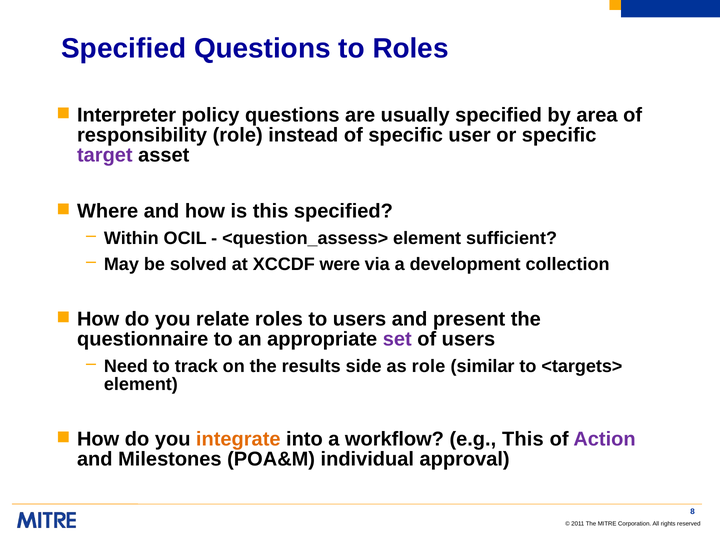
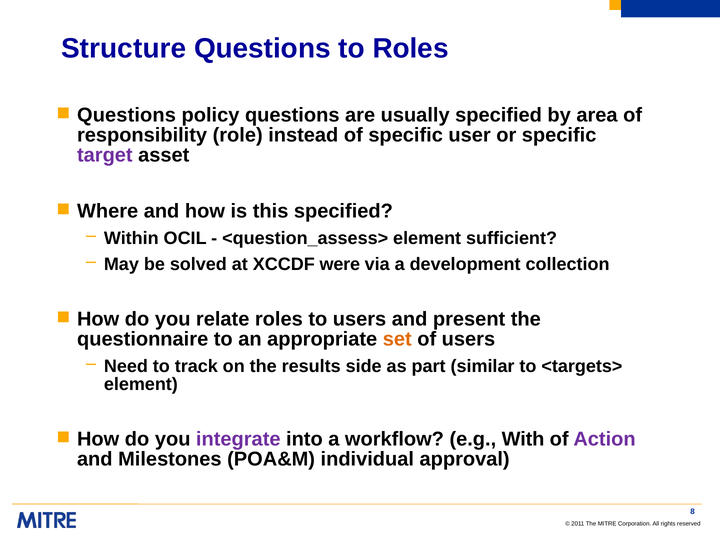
Specified at (124, 49): Specified -> Structure
Interpreter at (127, 115): Interpreter -> Questions
set colour: purple -> orange
as role: role -> part
integrate colour: orange -> purple
e.g This: This -> With
